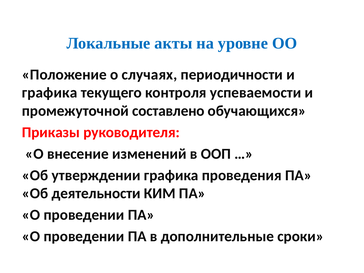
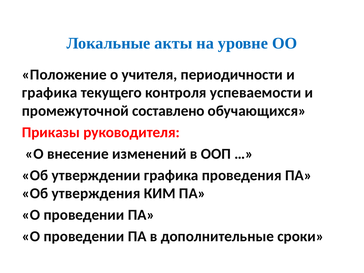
случаях: случаях -> учителя
деятельности: деятельности -> утверждения
